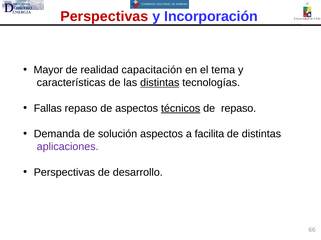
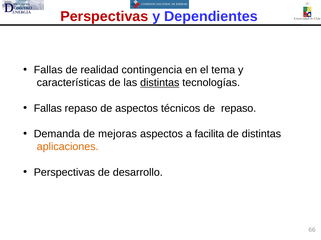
Incorporación: Incorporación -> Dependientes
Mayor at (48, 70): Mayor -> Fallas
capacitación: capacitación -> contingencia
técnicos underline: present -> none
solución: solución -> mejoras
aplicaciones colour: purple -> orange
